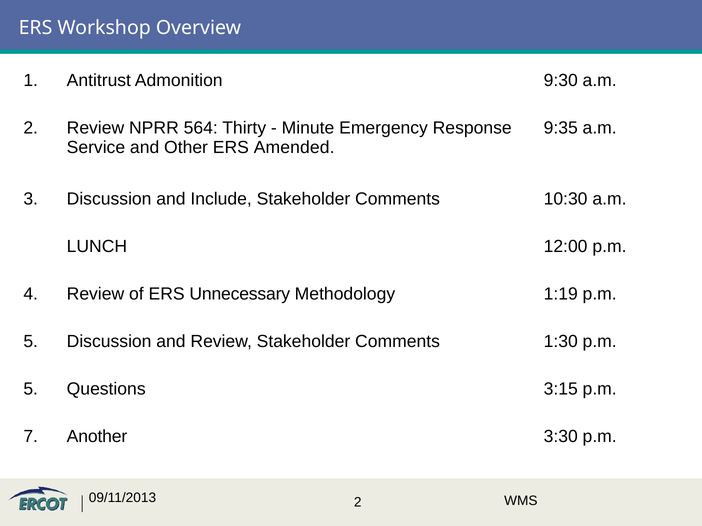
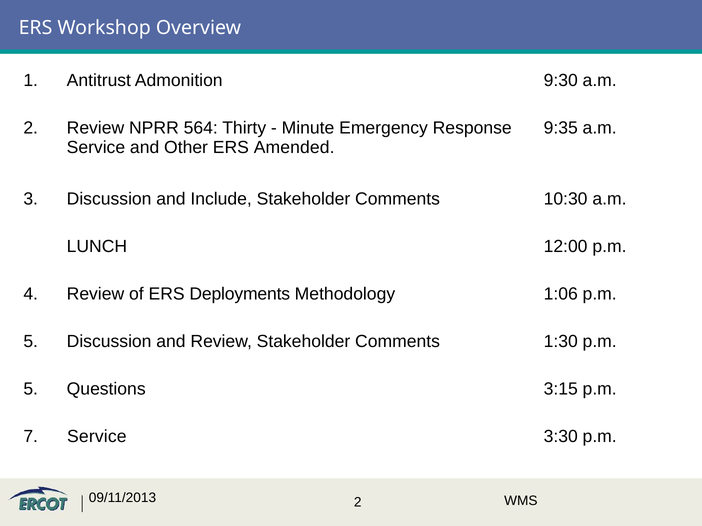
Unnecessary: Unnecessary -> Deployments
1:19: 1:19 -> 1:06
7 Another: Another -> Service
